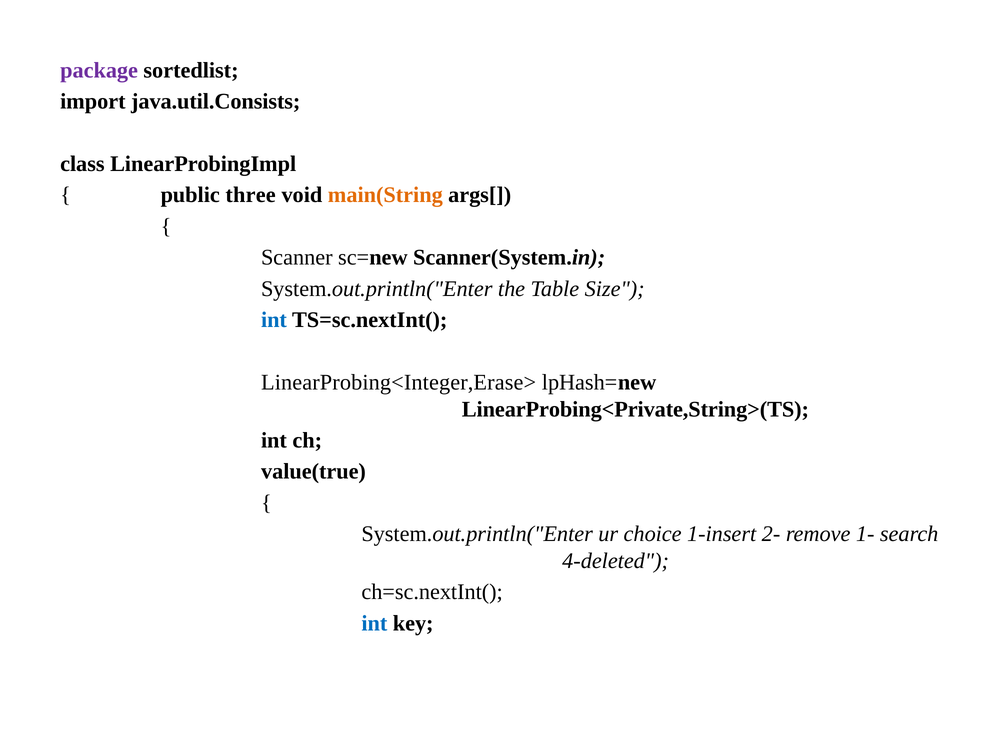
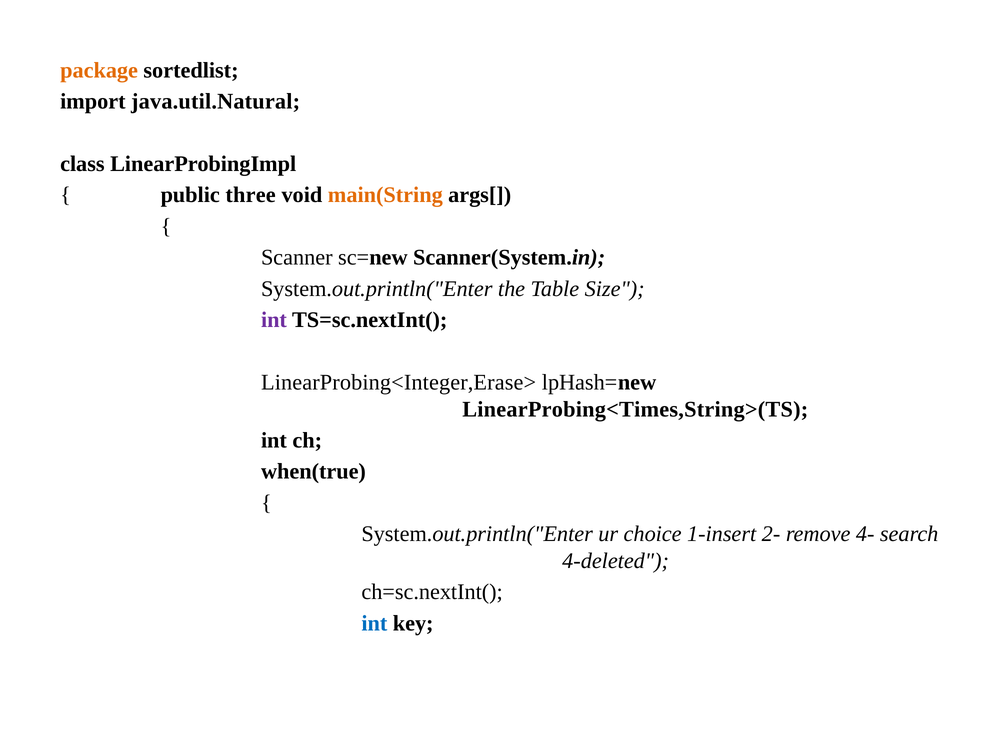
package colour: purple -> orange
java.util.Consists: java.util.Consists -> java.util.Natural
int at (274, 320) colour: blue -> purple
LinearProbing<Private,String>(TS: LinearProbing<Private,String>(TS -> LinearProbing<Times,String>(TS
value(true: value(true -> when(true
1-: 1- -> 4-
